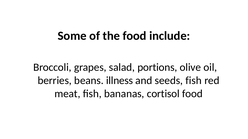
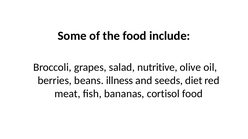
portions: portions -> nutritive
seeds fish: fish -> diet
